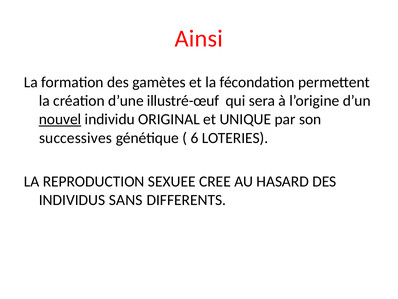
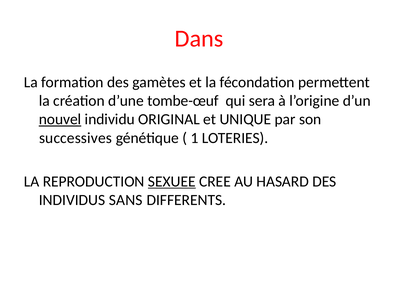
Ainsi: Ainsi -> Dans
illustré-œuf: illustré-œuf -> tombe-œuf
6: 6 -> 1
SEXUEE underline: none -> present
